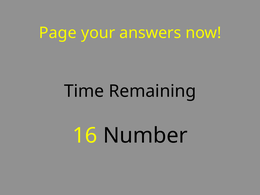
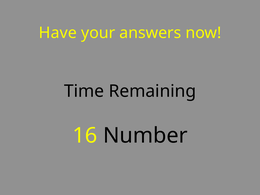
Page: Page -> Have
